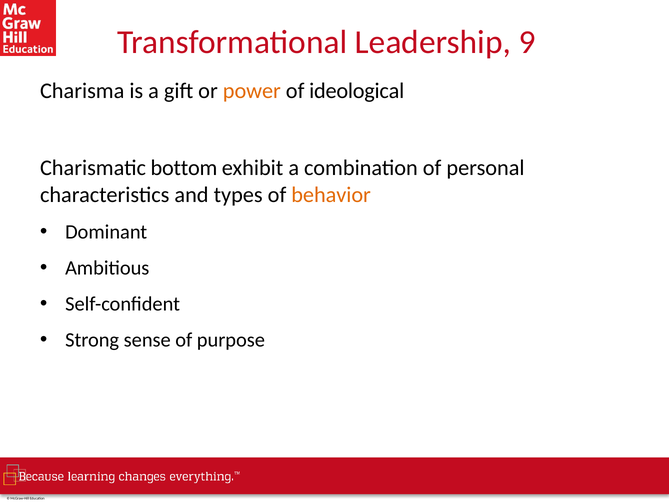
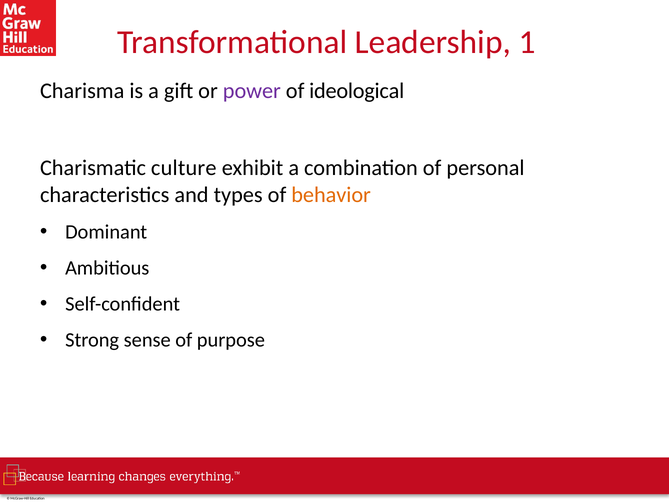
9: 9 -> 1
power colour: orange -> purple
bottom: bottom -> culture
